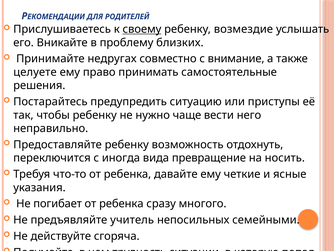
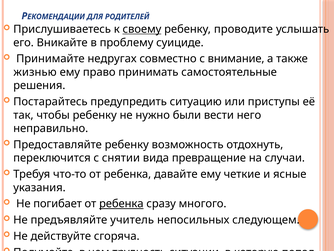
возмездие: возмездие -> проводите
близких: близких -> суициде
целуете: целуете -> жизнью
чаще: чаще -> были
иногда: иногда -> снятии
носить: носить -> случаи
ребенка at (121, 203) underline: none -> present
семейными: семейными -> следующем
